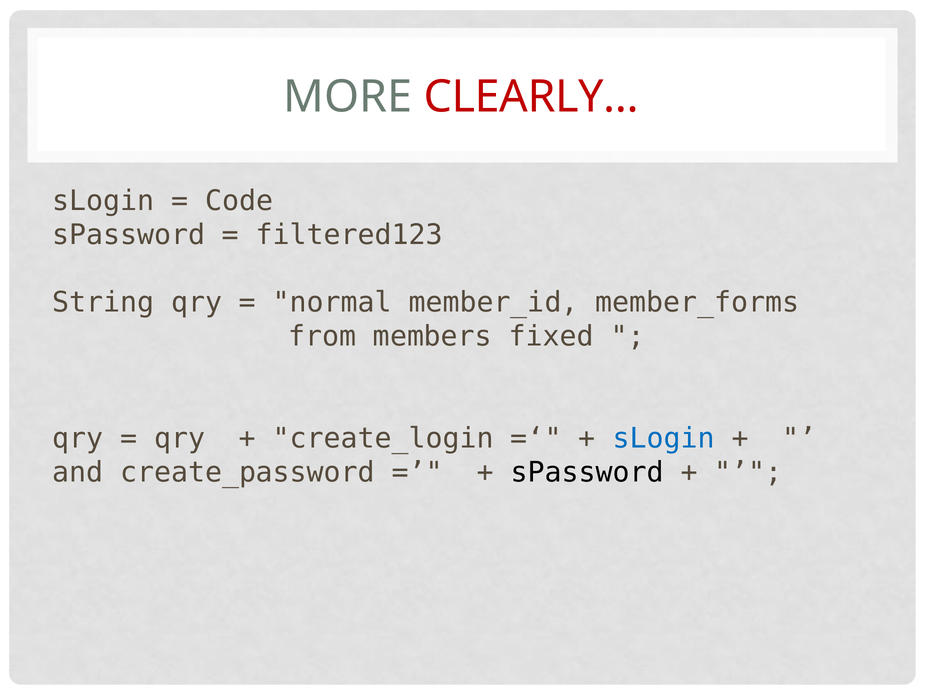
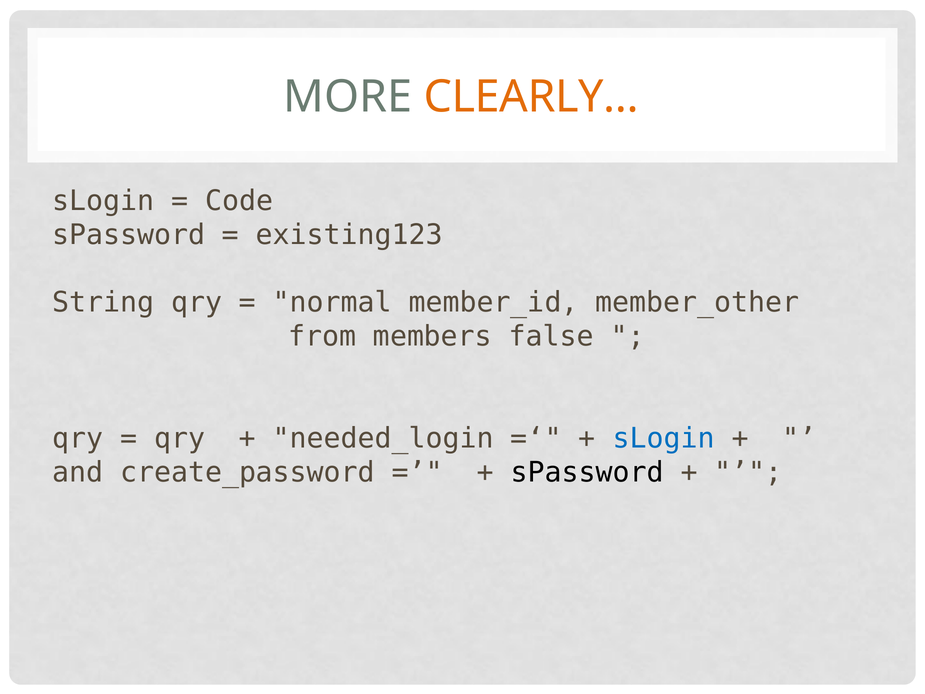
CLEARLY… colour: red -> orange
filtered123: filtered123 -> existing123
member_forms: member_forms -> member_other
fixed: fixed -> false
create_login: create_login -> needed_login
